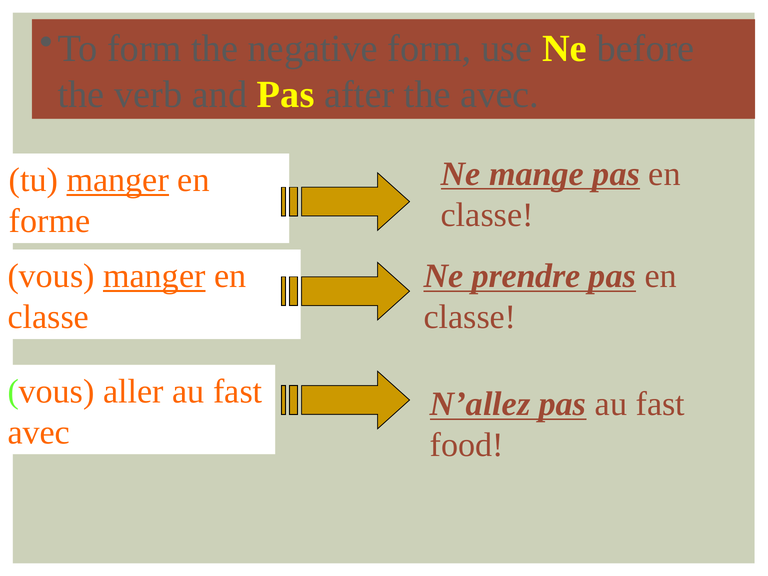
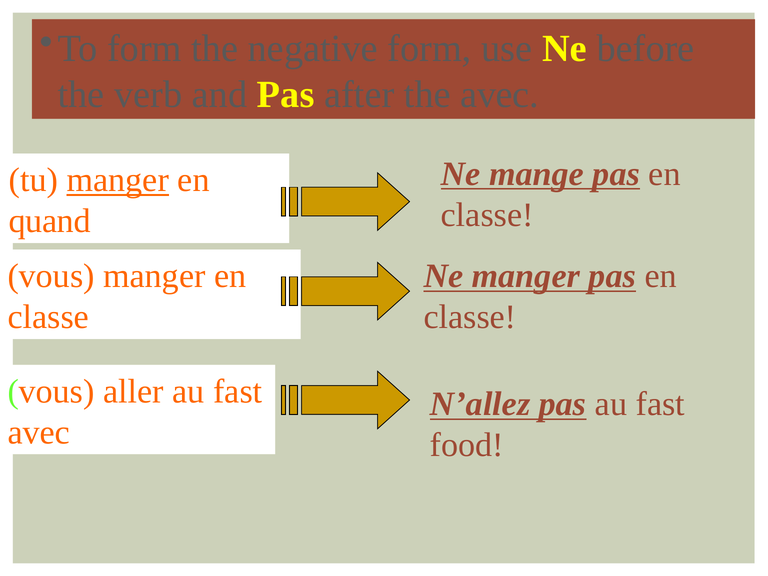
forme: forme -> quand
manger at (154, 276) underline: present -> none
Ne prendre: prendre -> manger
